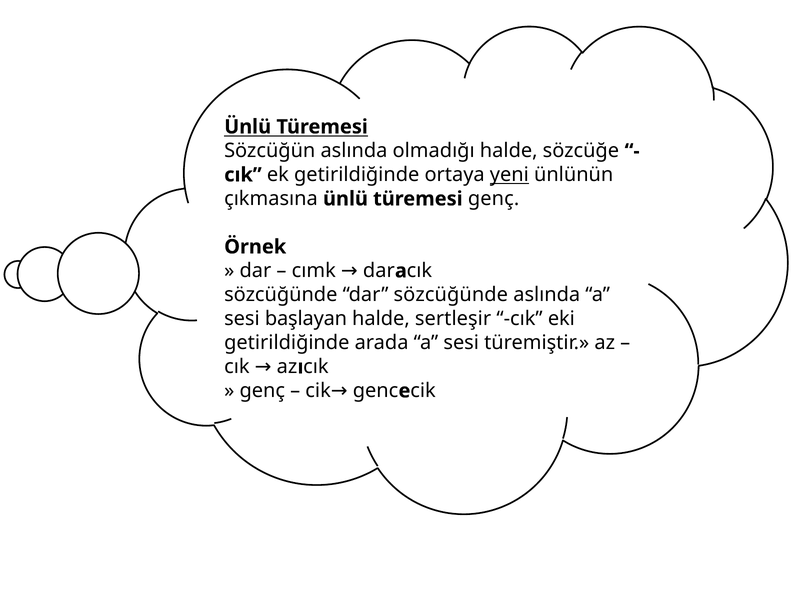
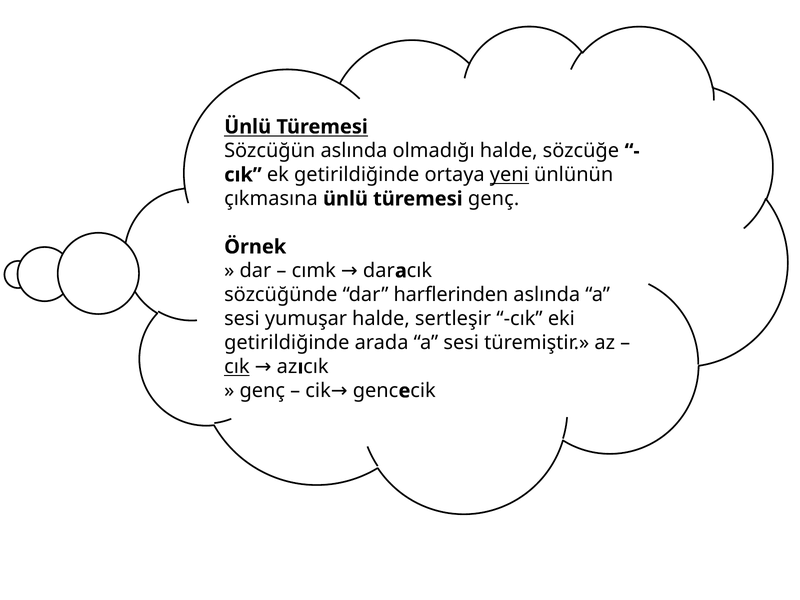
dar sözcüğünde: sözcüğünde -> harflerinden
başlayan: başlayan -> yumuşar
cık at (237, 367) underline: none -> present
